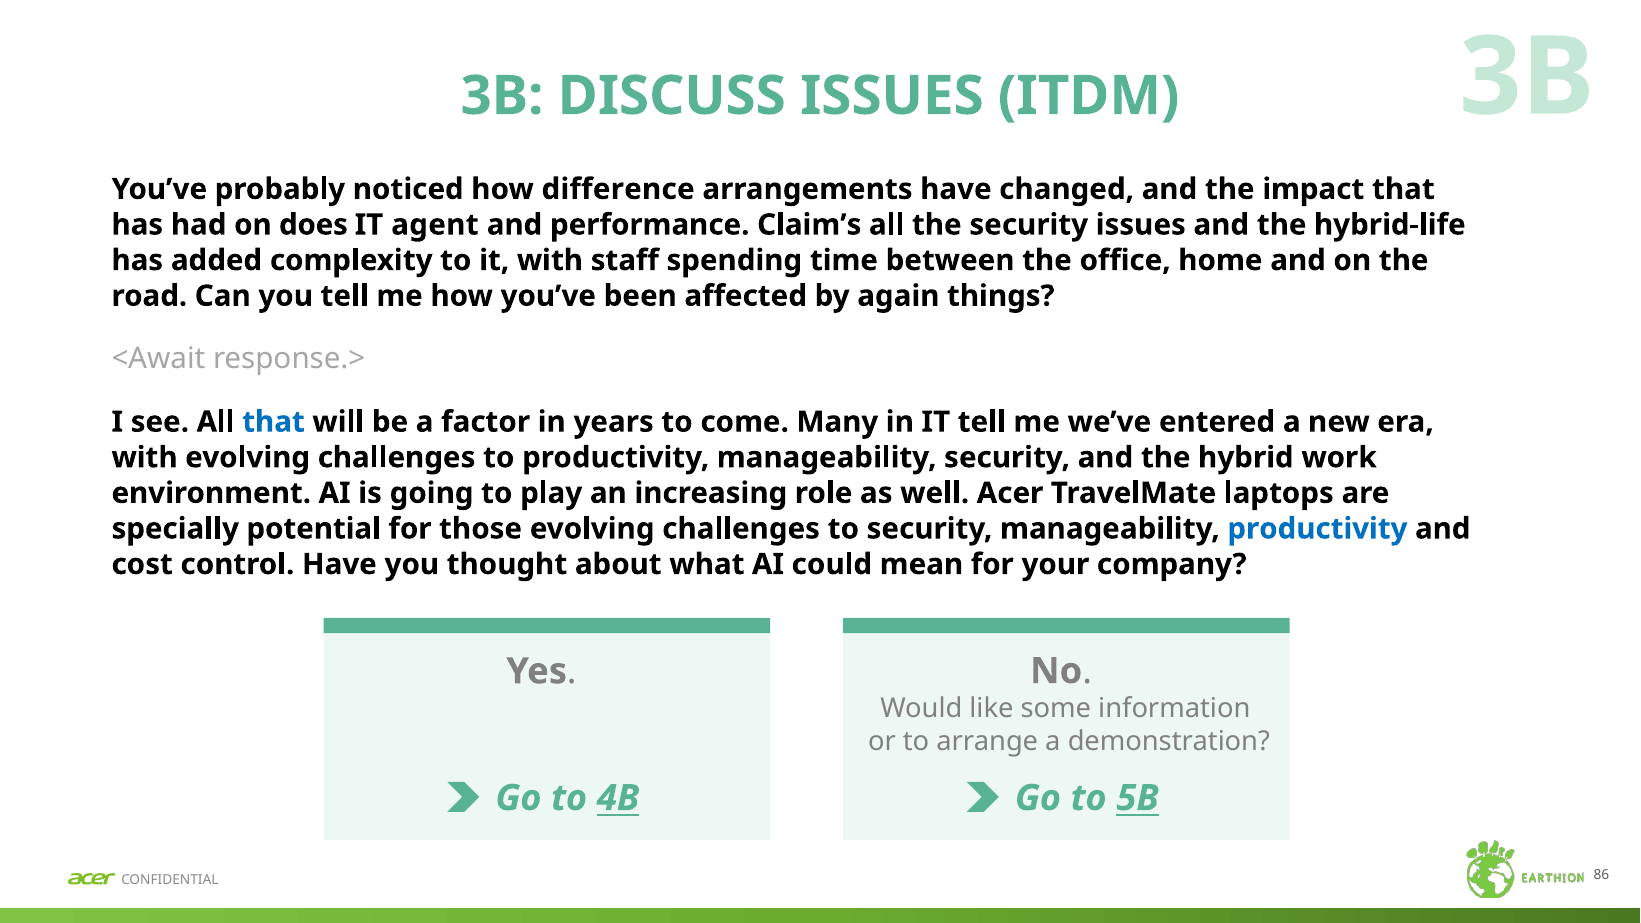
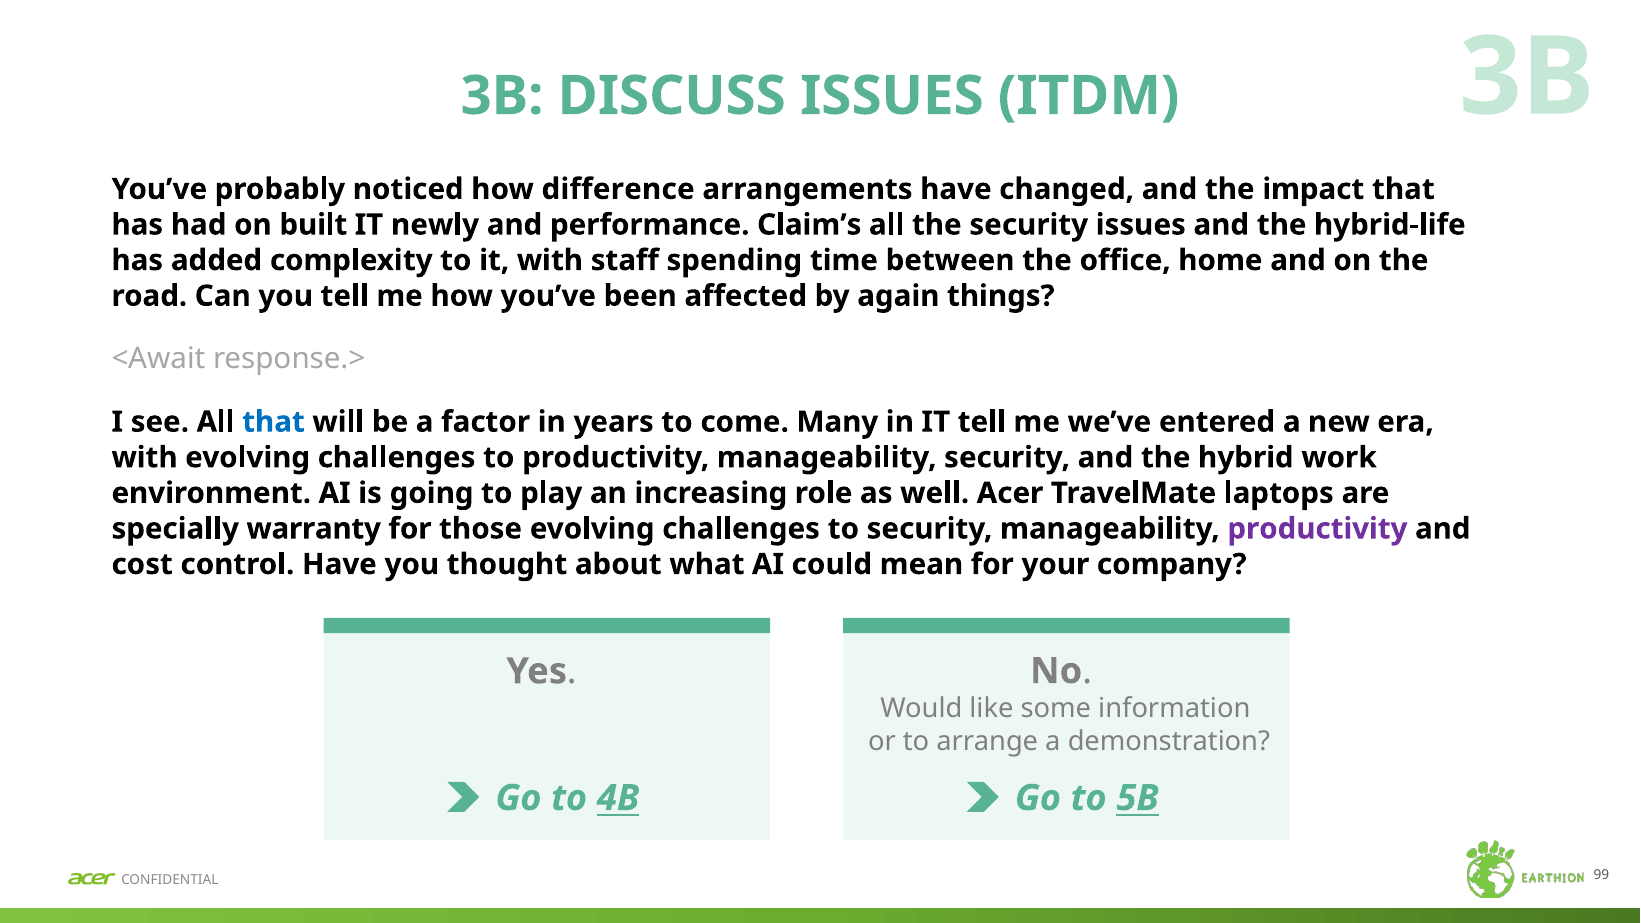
does: does -> built
agent: agent -> newly
potential: potential -> warranty
productivity at (1317, 529) colour: blue -> purple
86: 86 -> 99
